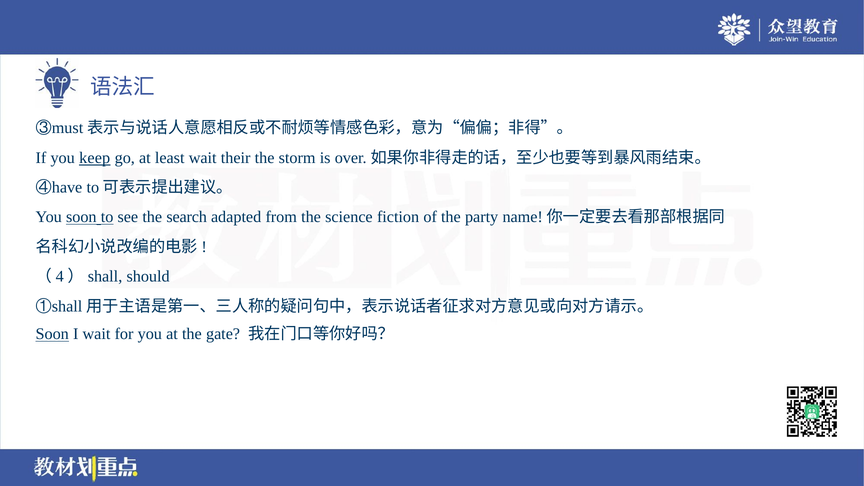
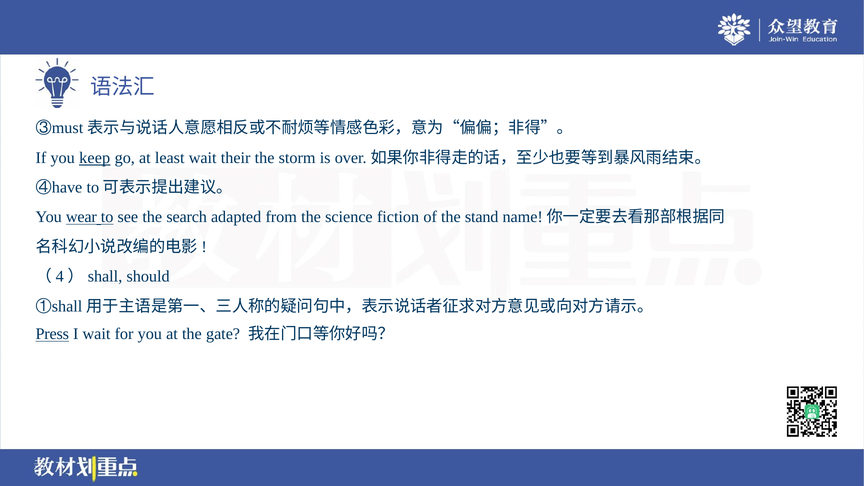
You soon: soon -> wear
party: party -> stand
Soon at (52, 334): Soon -> Press
